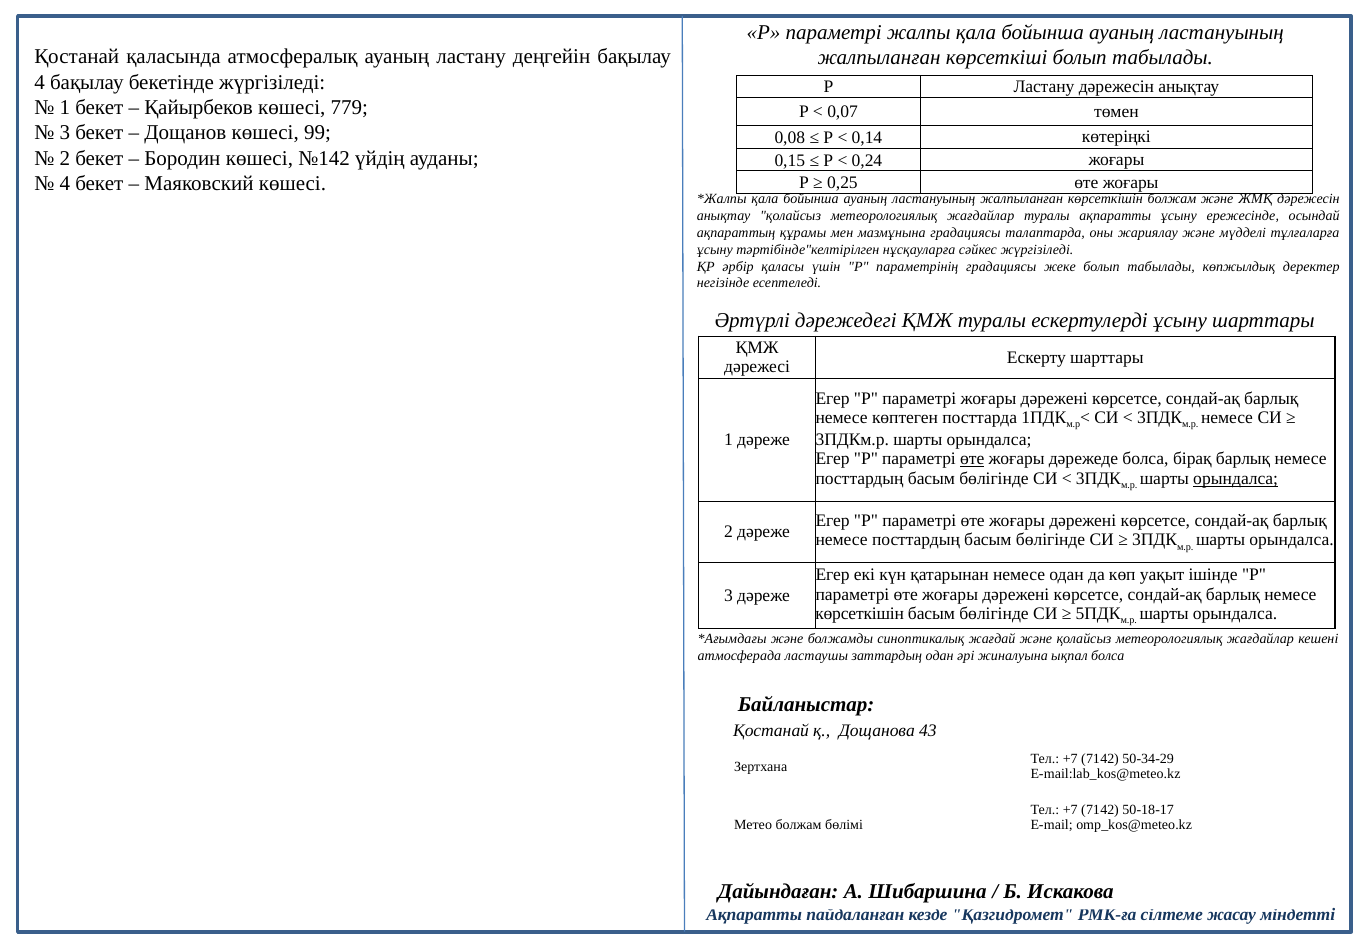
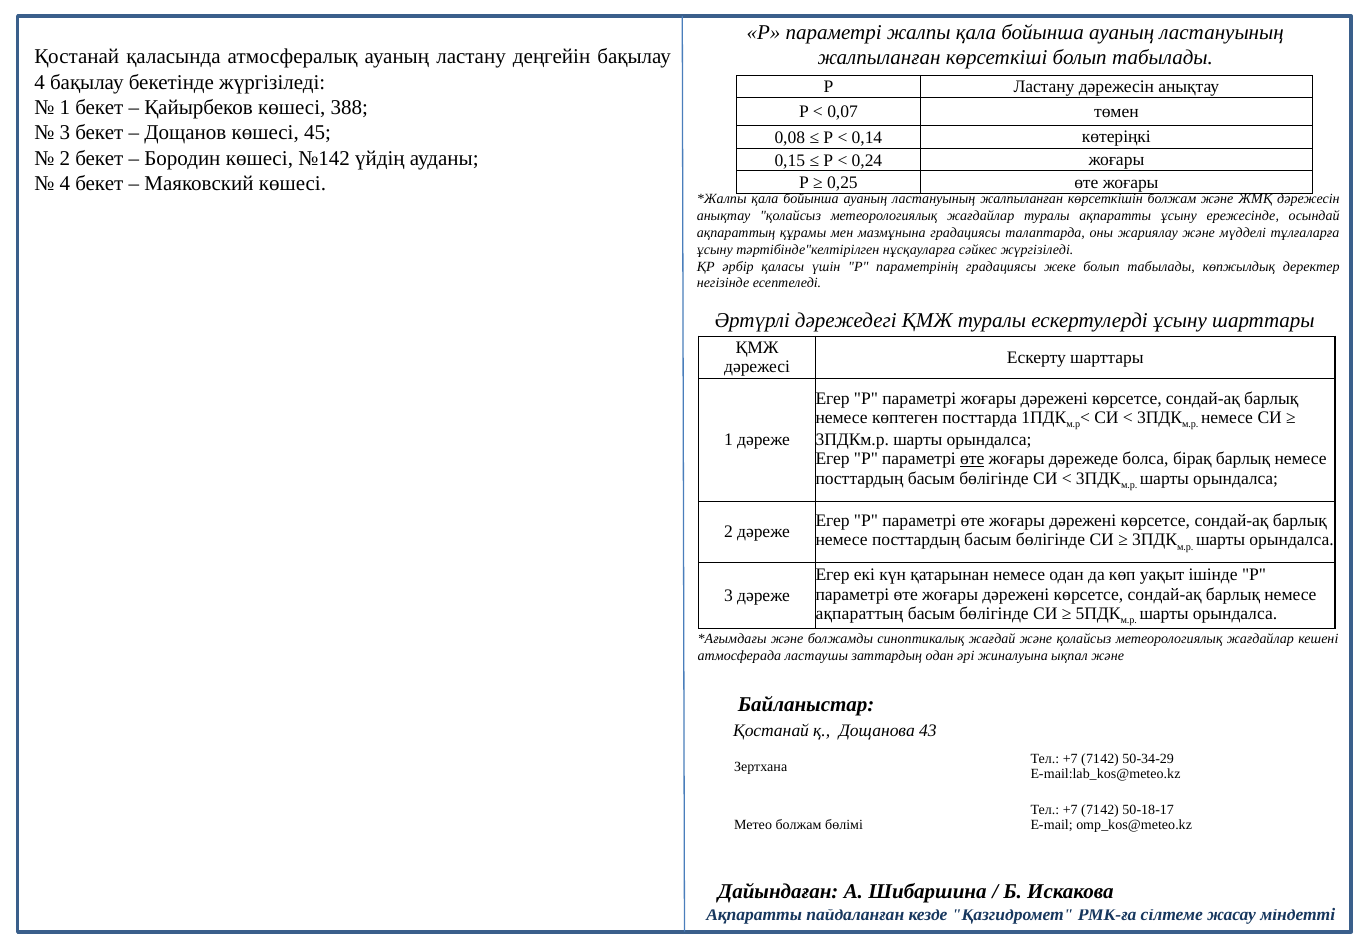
779: 779 -> 388
99: 99 -> 45
орындалса at (1236, 478) underline: present -> none
көрсеткішін at (860, 613): көрсеткішін -> ақпараттың
ықпал болса: болса -> және
